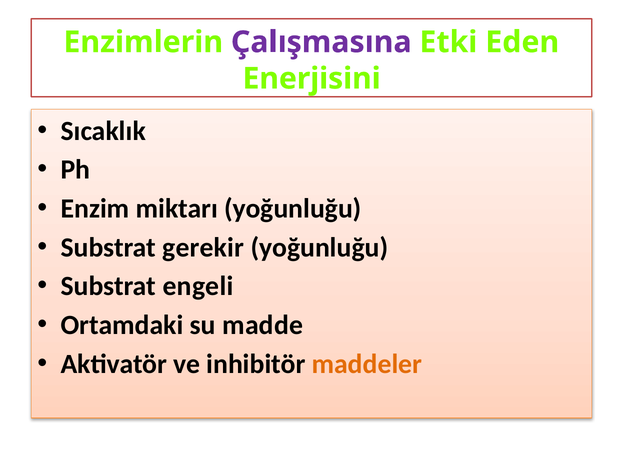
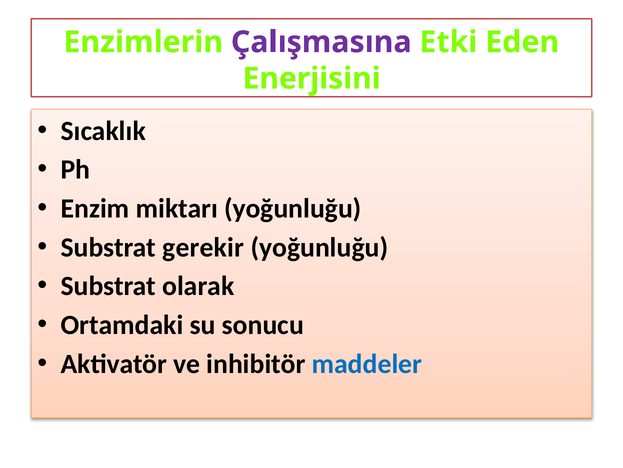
engeli: engeli -> olarak
madde: madde -> sonucu
maddeler colour: orange -> blue
